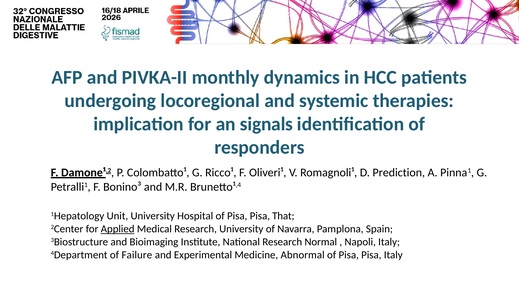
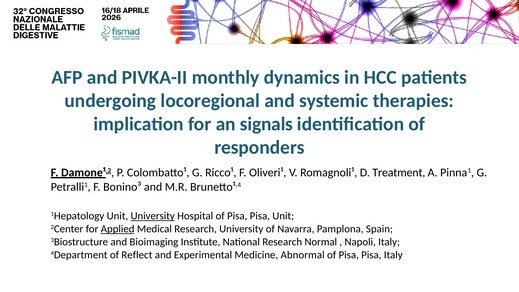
Prediction: Prediction -> Treatment
University at (153, 216) underline: none -> present
Pisa That: That -> Unit
Failure: Failure -> Reflect
